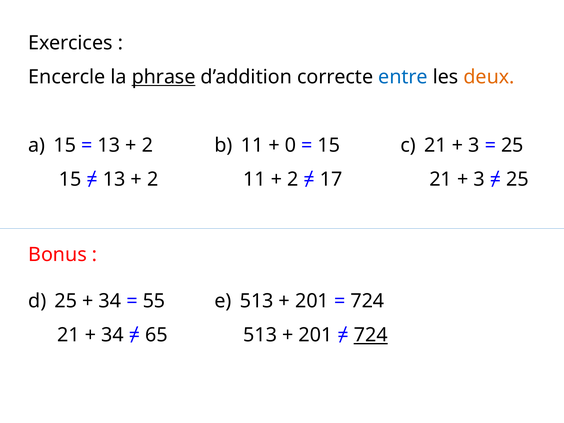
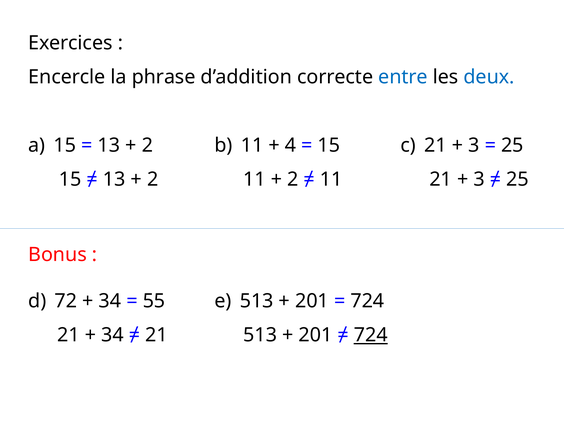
phrase underline: present -> none
deux colour: orange -> blue
0: 0 -> 4
17 at (331, 179): 17 -> 11
d 25: 25 -> 72
65 at (156, 335): 65 -> 21
